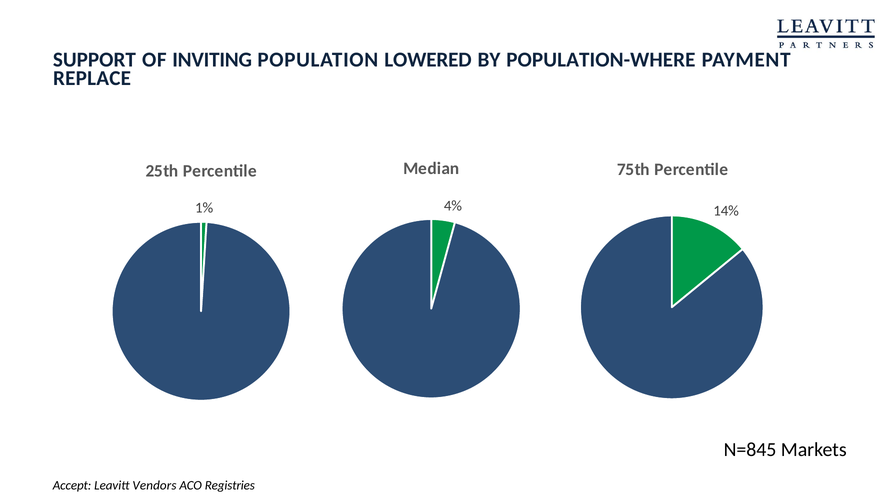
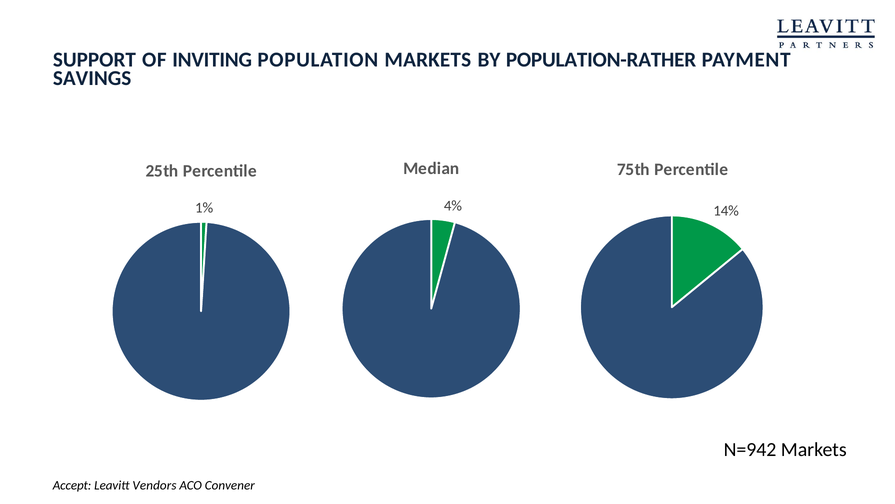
POPULATION LOWERED: LOWERED -> MARKETS
POPULATION-WHERE: POPULATION-WHERE -> POPULATION-RATHER
REPLACE: REPLACE -> SAVINGS
N=845: N=845 -> N=942
Registries: Registries -> Convener
